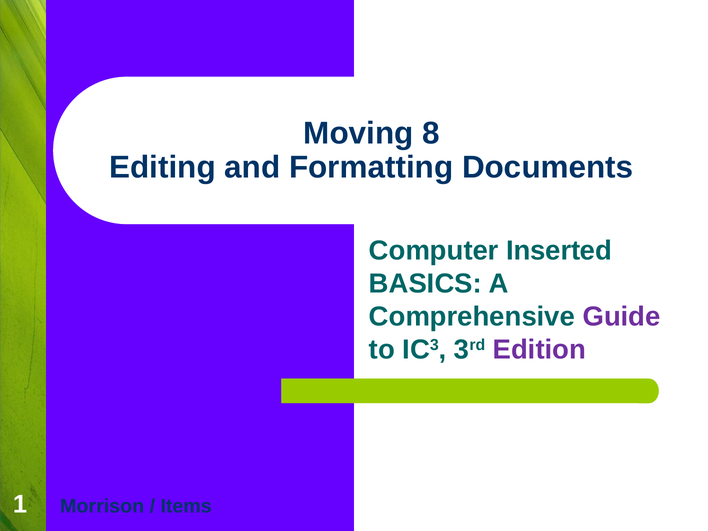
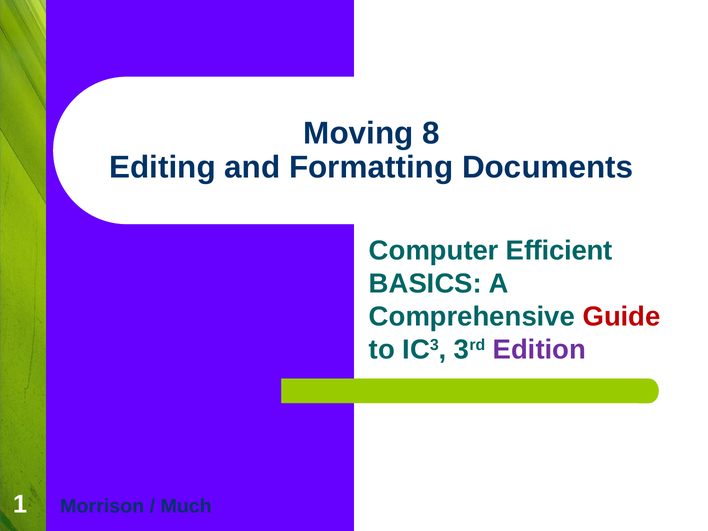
Inserted: Inserted -> Efficient
Guide colour: purple -> red
Items: Items -> Much
